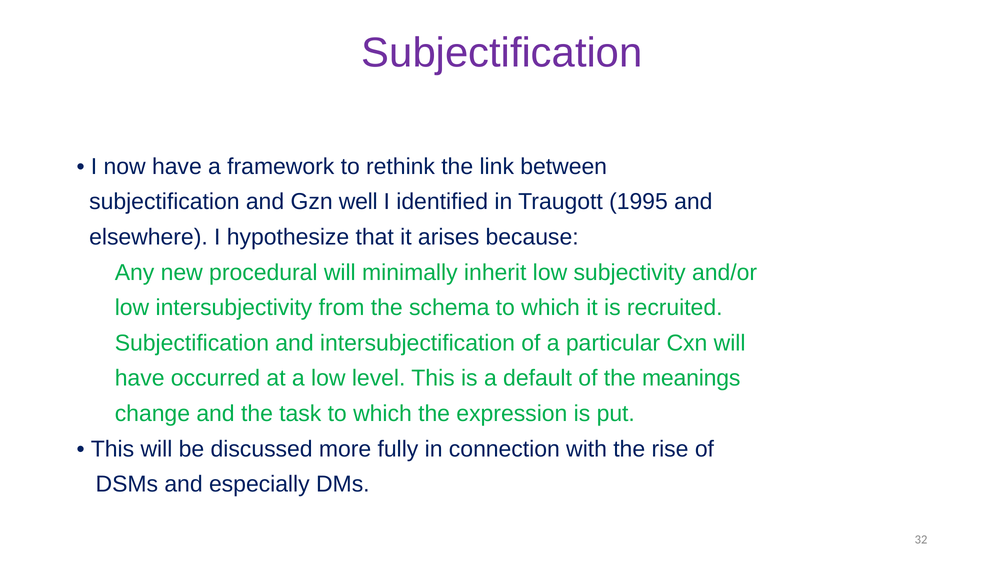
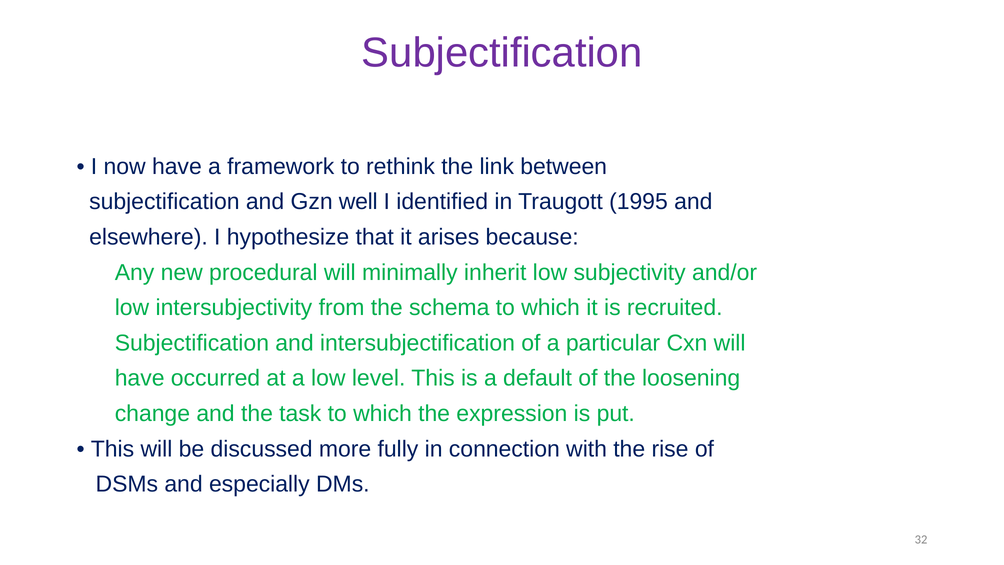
meanings: meanings -> loosening
